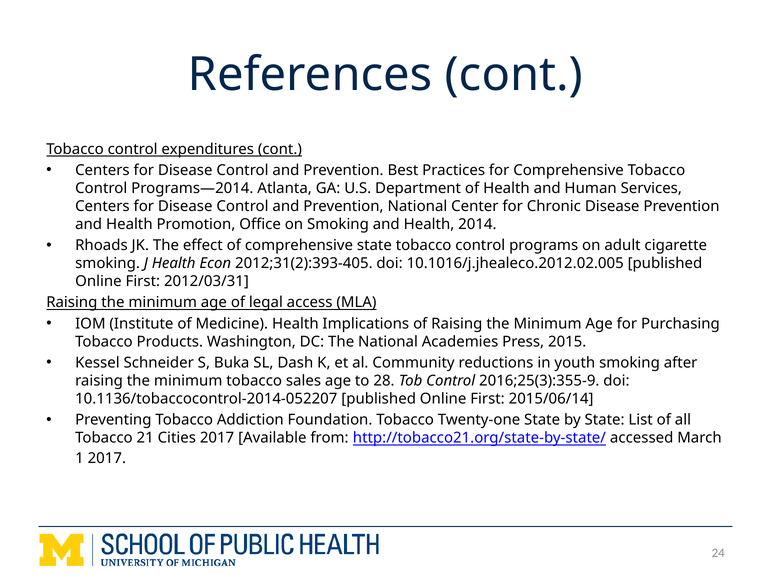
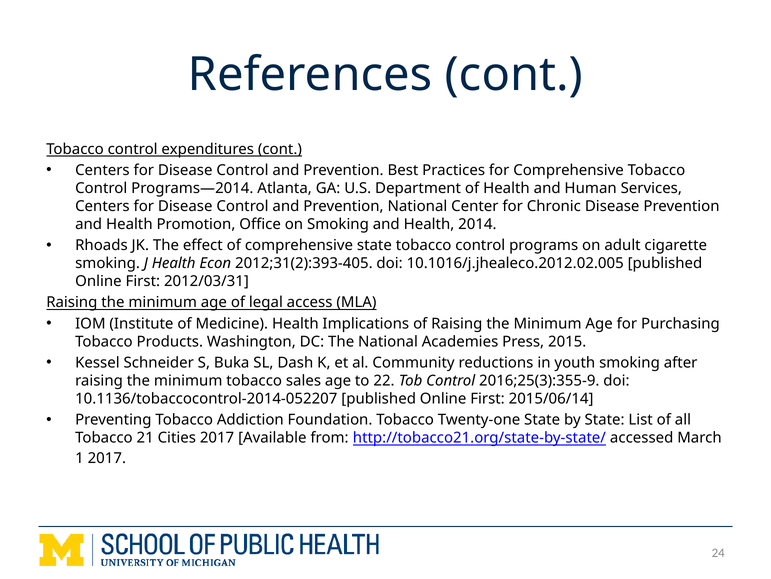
28: 28 -> 22
